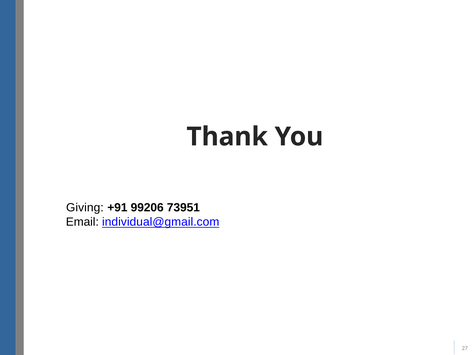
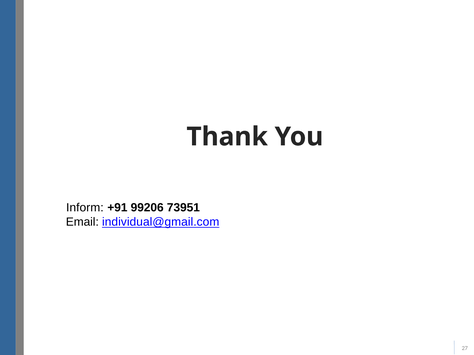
Giving: Giving -> Inform
